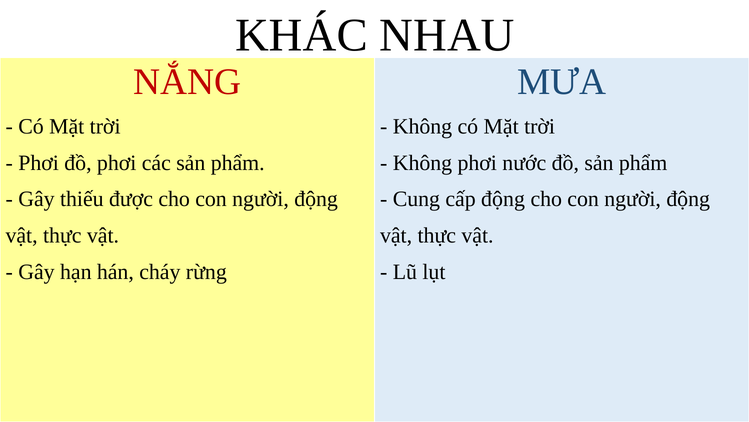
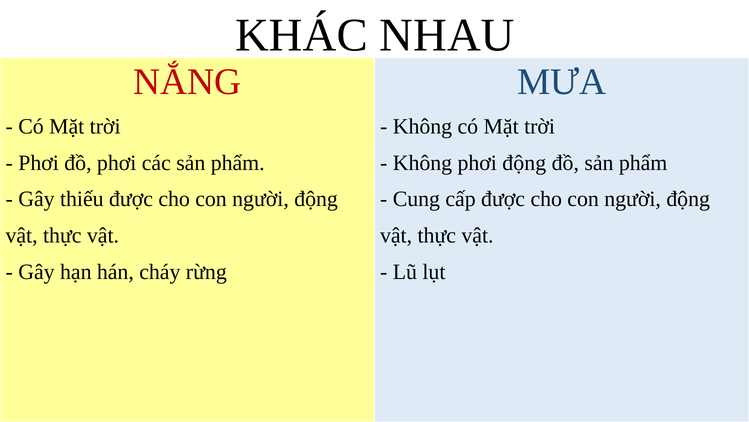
phơi nước: nước -> động
cấp động: động -> được
